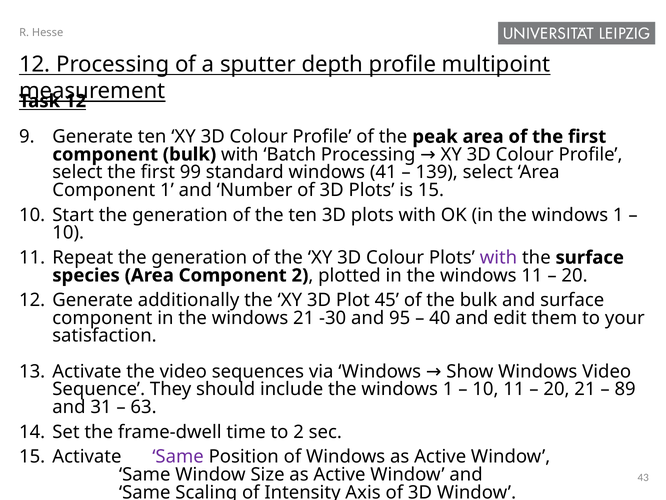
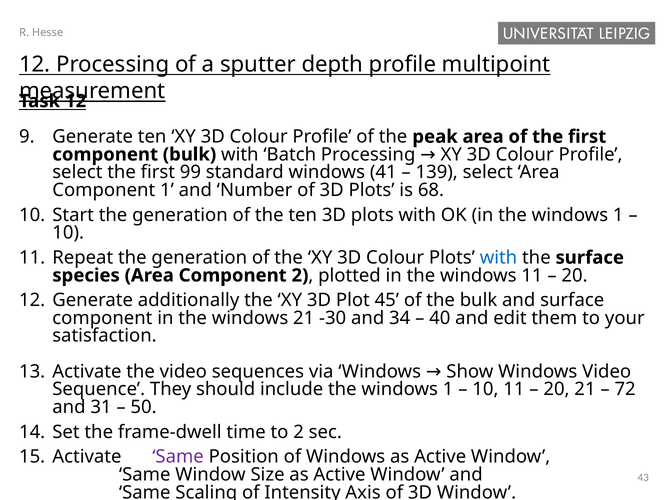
is 15: 15 -> 68
with at (498, 257) colour: purple -> blue
95: 95 -> 34
89: 89 -> 72
63: 63 -> 50
